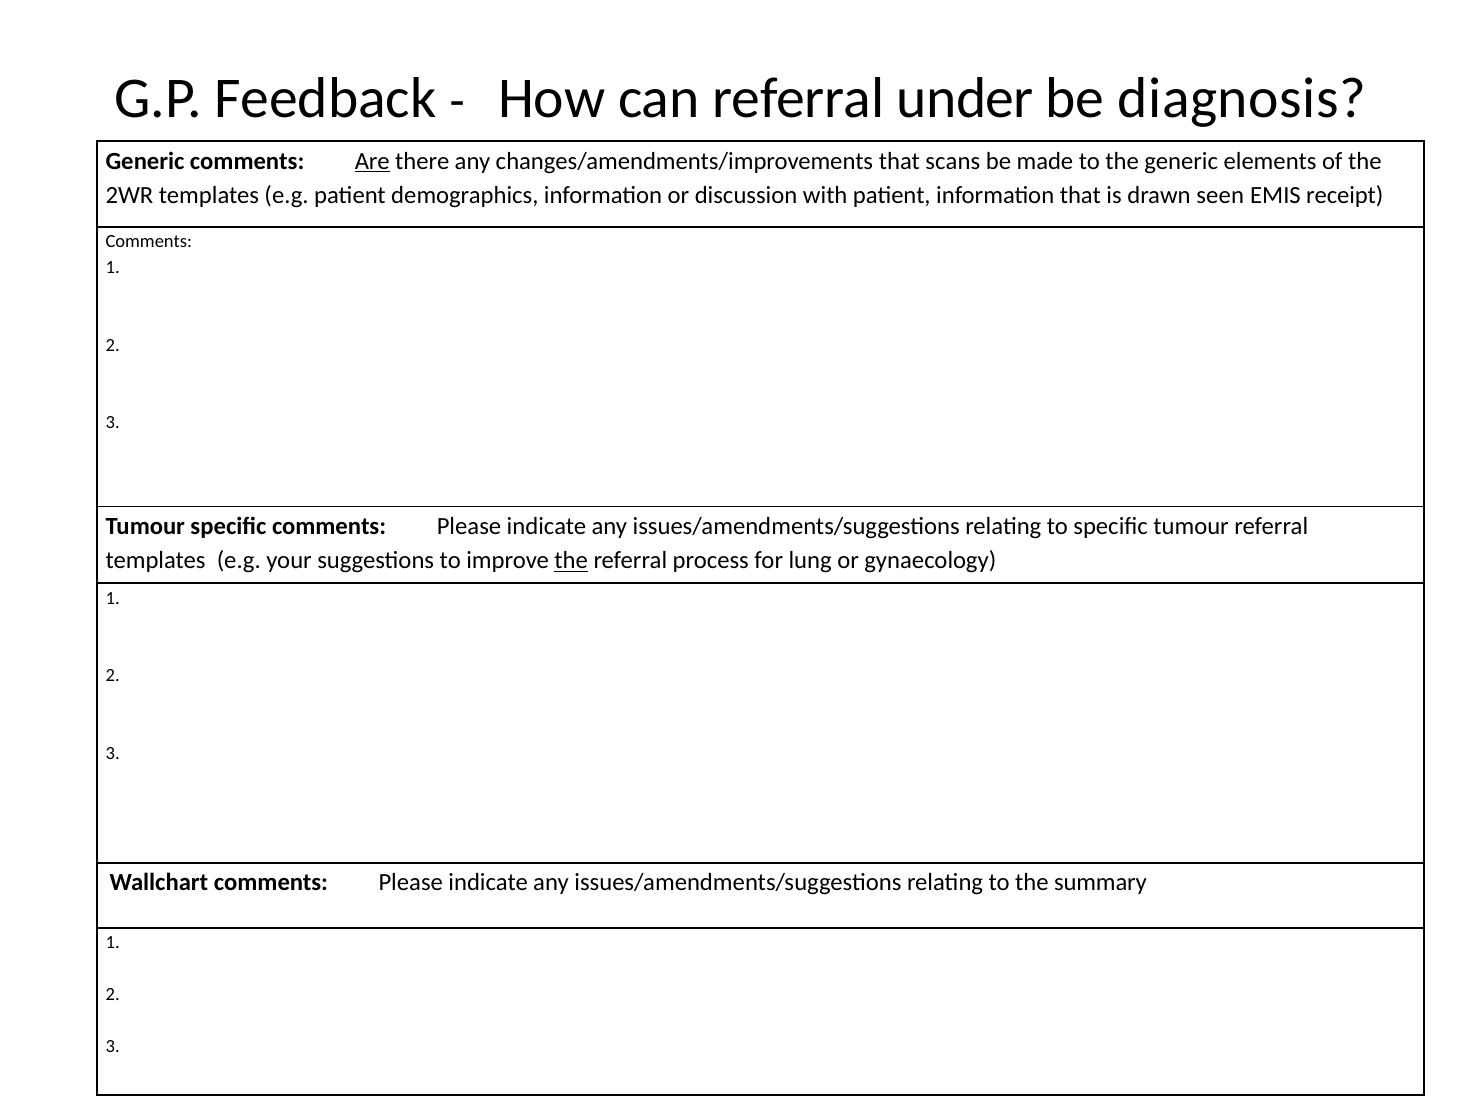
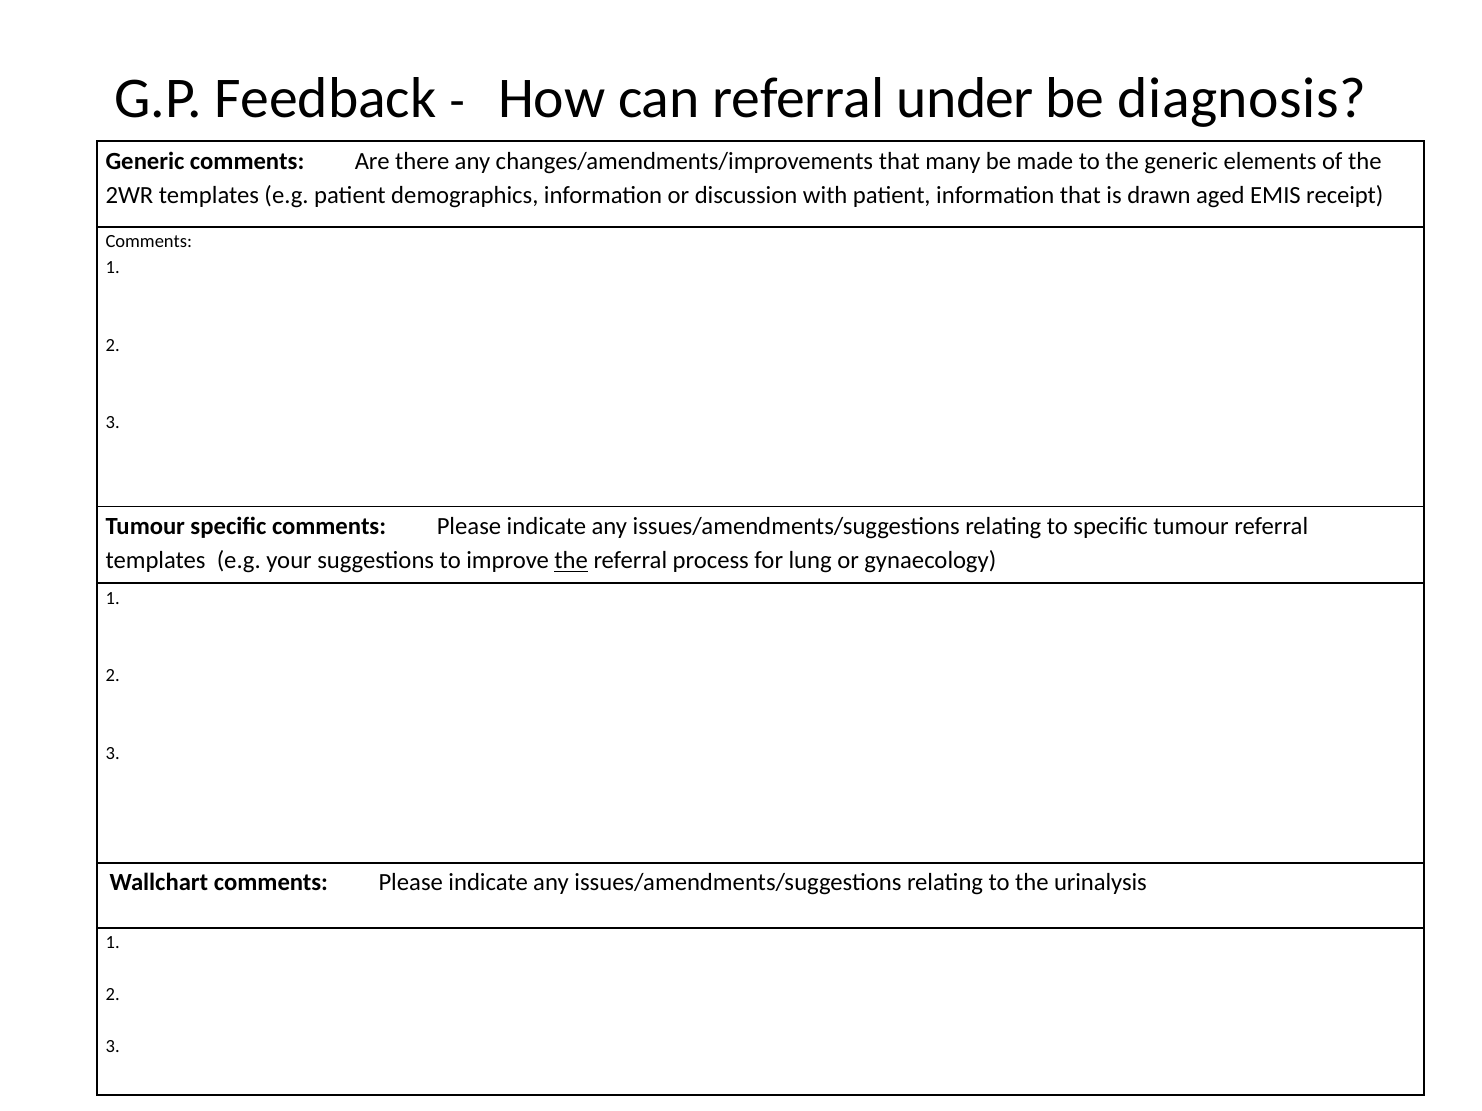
Are underline: present -> none
scans: scans -> many
seen: seen -> aged
summary: summary -> urinalysis
